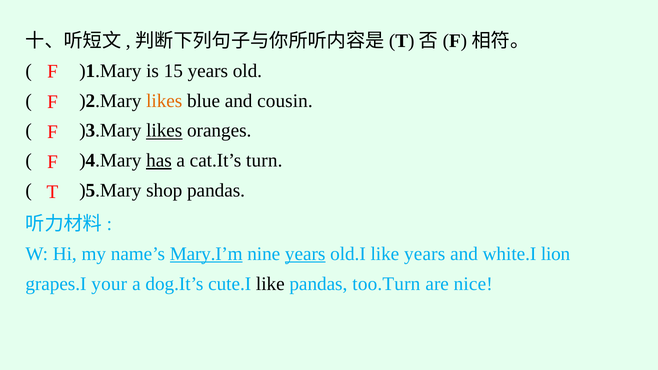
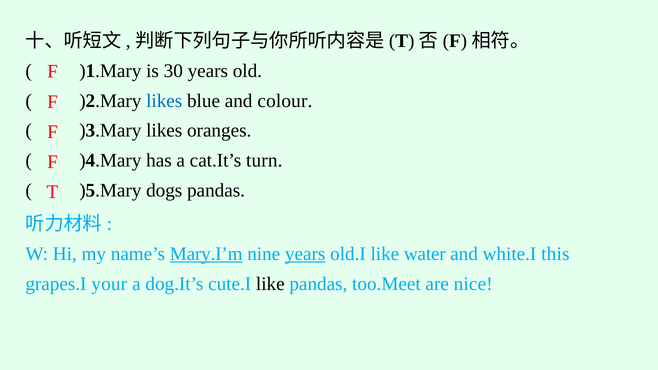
15: 15 -> 30
likes at (164, 101) colour: orange -> blue
cousin: cousin -> colour
likes at (164, 131) underline: present -> none
has underline: present -> none
shop: shop -> dogs
like years: years -> water
lion: lion -> this
too.Turn: too.Turn -> too.Meet
